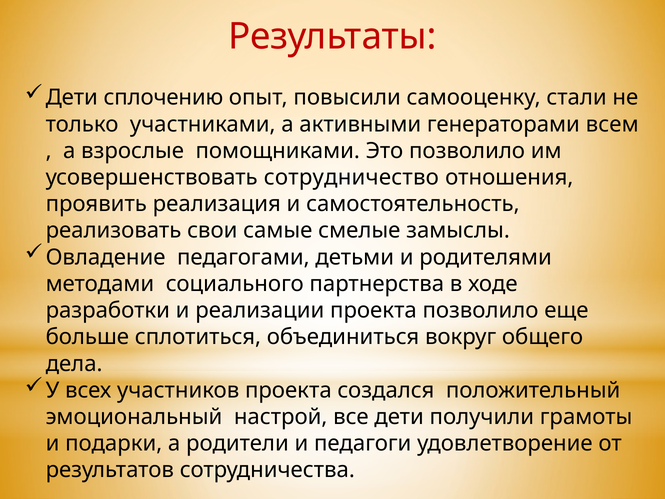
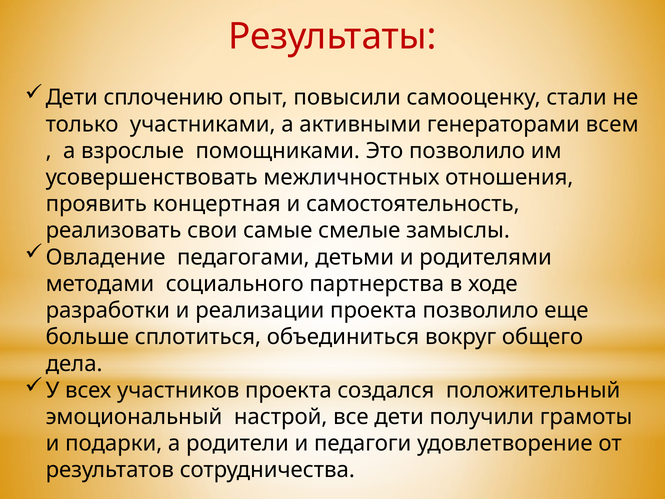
сотрудничество: сотрудничество -> межличностных
реализация: реализация -> концертная
